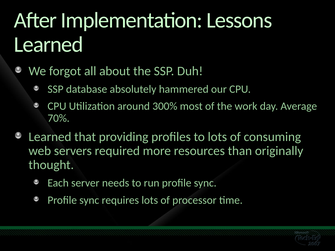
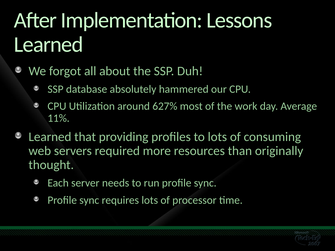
300%: 300% -> 627%
70%: 70% -> 11%
